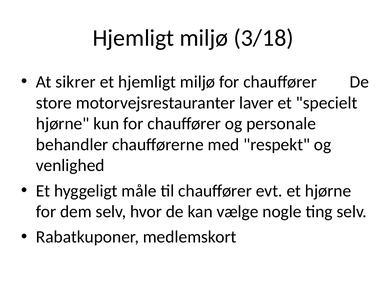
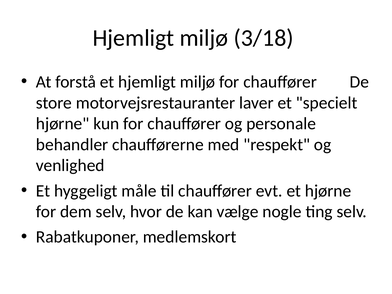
sikrer: sikrer -> forstå
